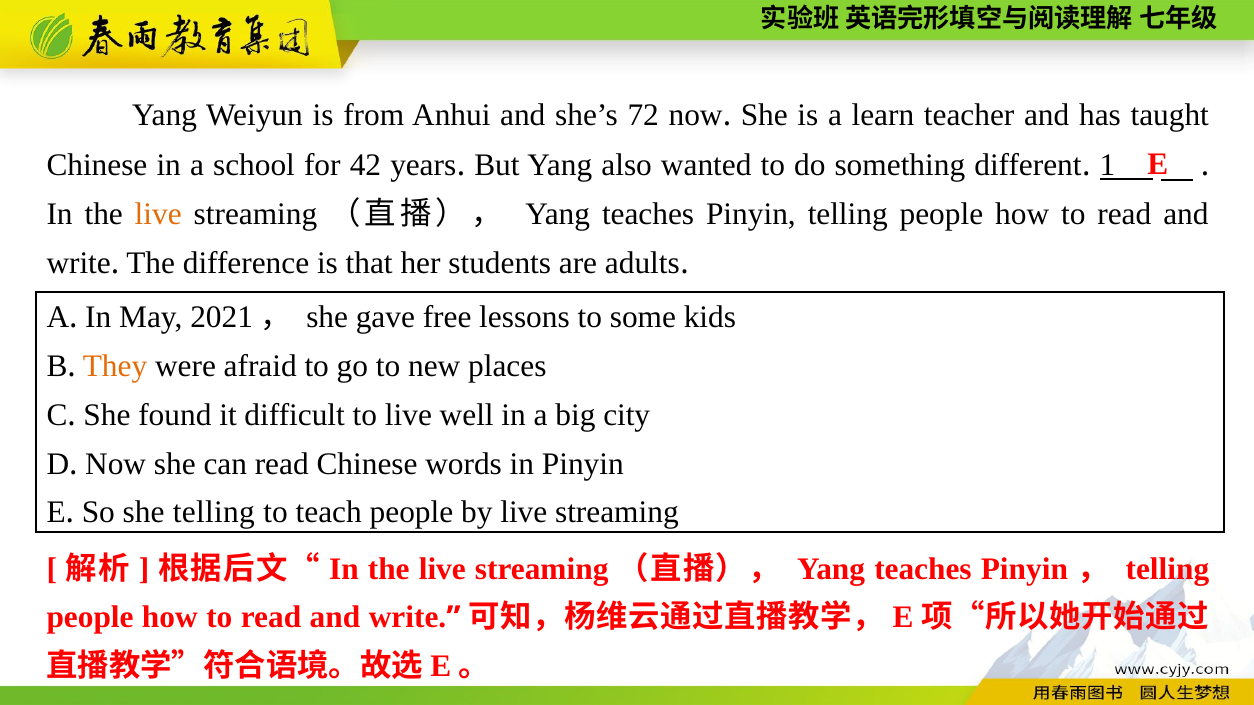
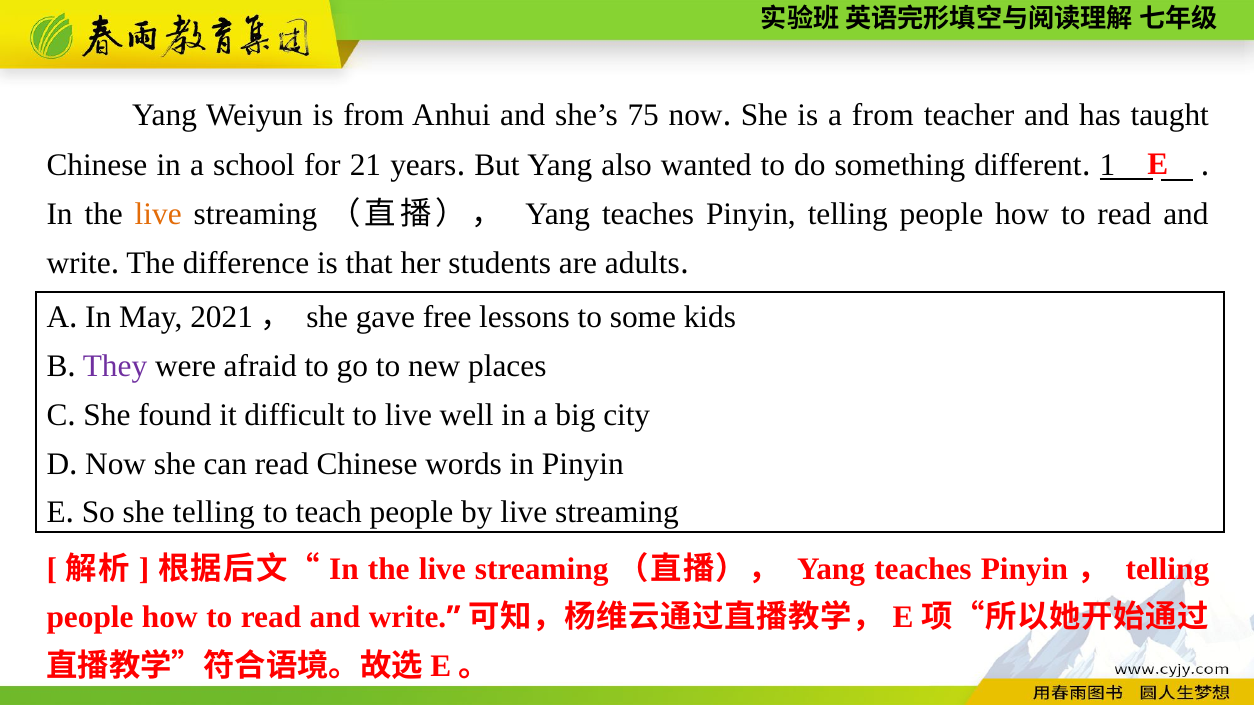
72: 72 -> 75
a learn: learn -> from
42: 42 -> 21
They colour: orange -> purple
